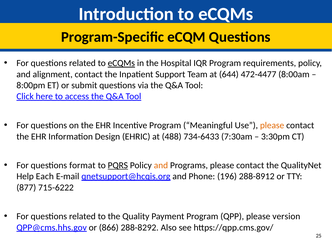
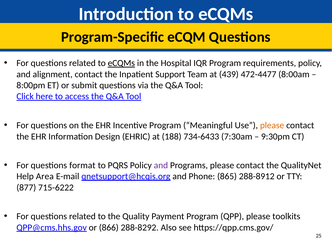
644: 644 -> 439
488: 488 -> 188
3:30pm: 3:30pm -> 9:30pm
PQRS underline: present -> none
and at (161, 165) colour: orange -> purple
Each: Each -> Area
196: 196 -> 865
version: version -> toolkits
